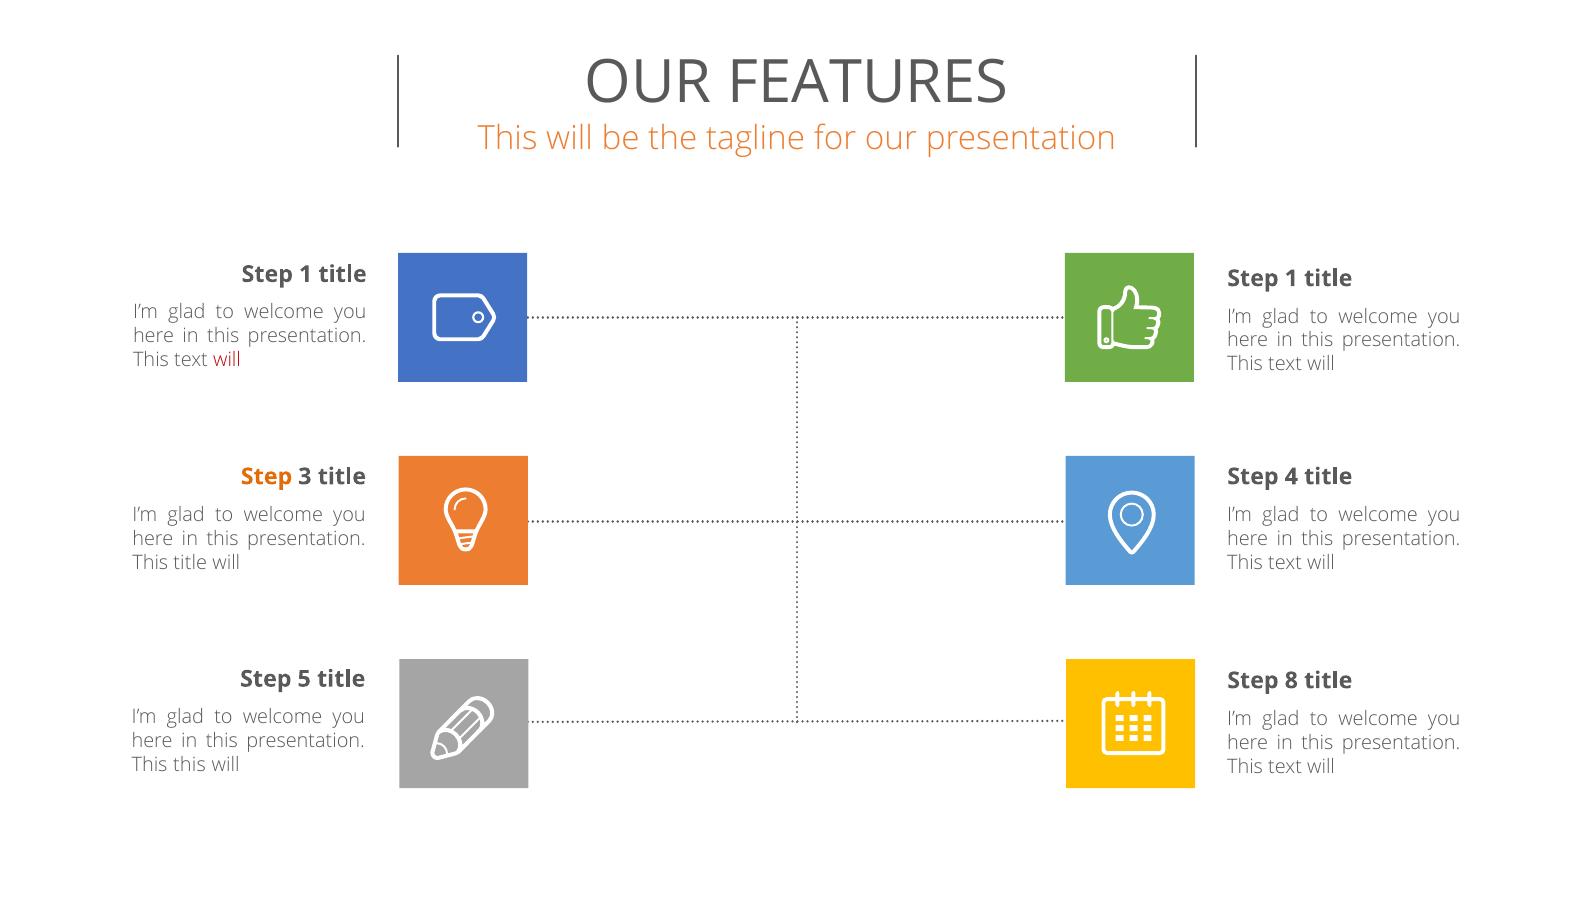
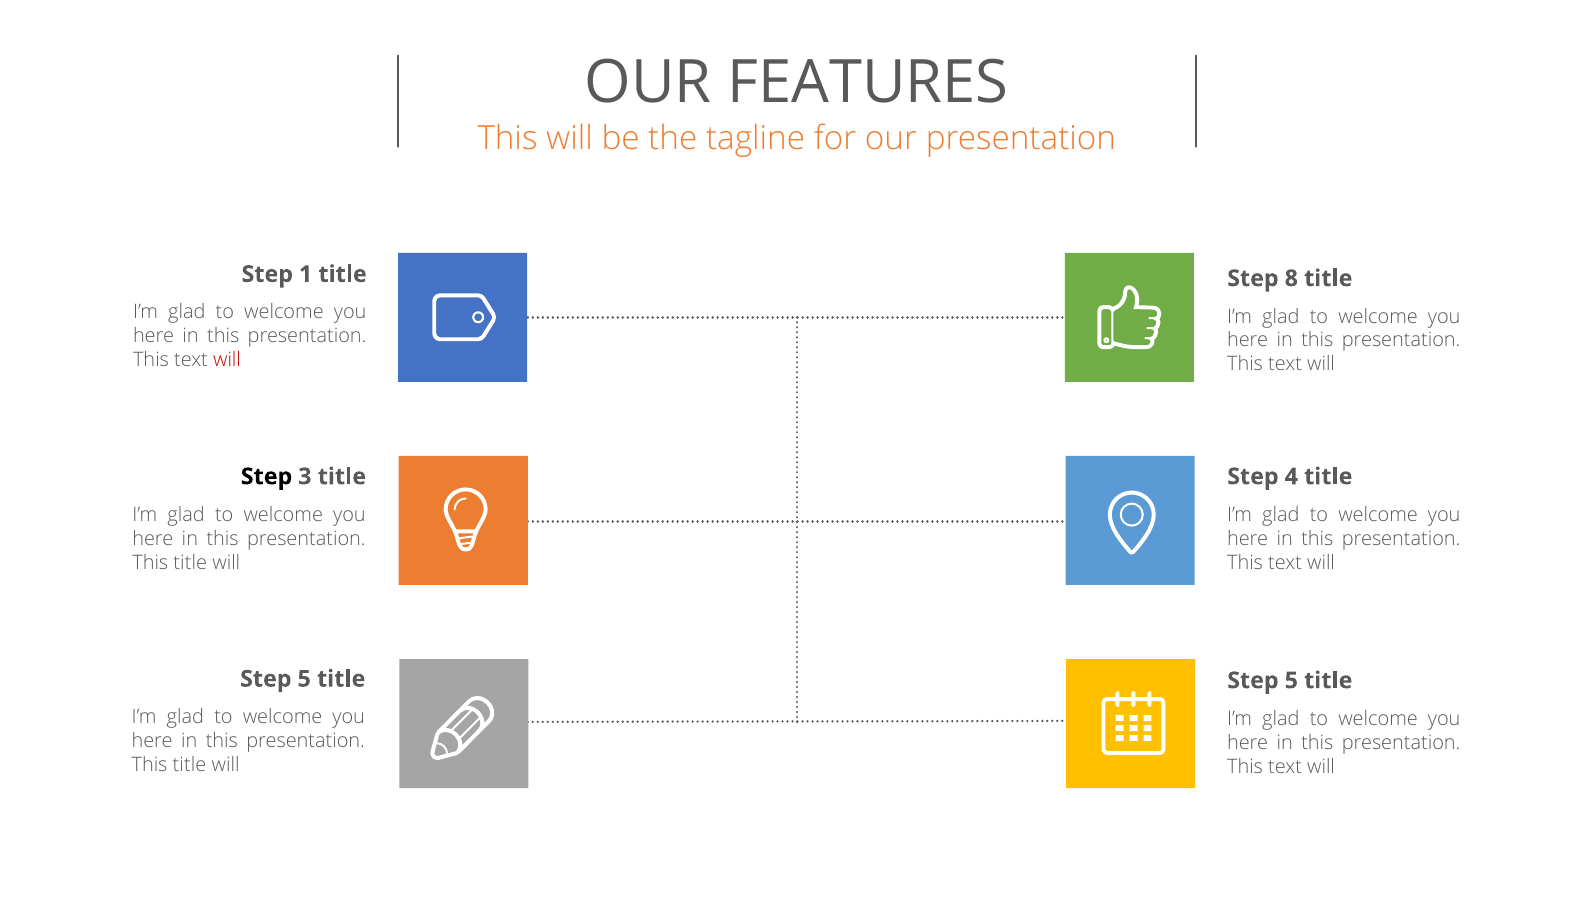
1 at (1291, 278): 1 -> 8
Step at (267, 476) colour: orange -> black
8 at (1291, 680): 8 -> 5
this at (190, 765): this -> title
